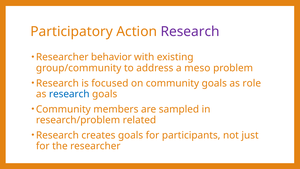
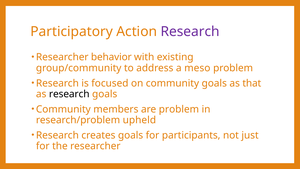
role: role -> that
research at (69, 94) colour: blue -> black
are sampled: sampled -> problem
related: related -> upheld
